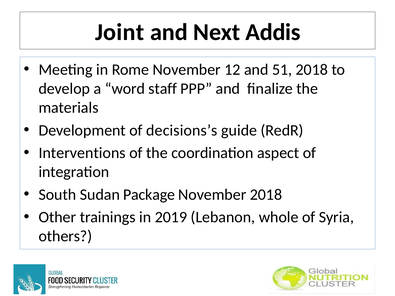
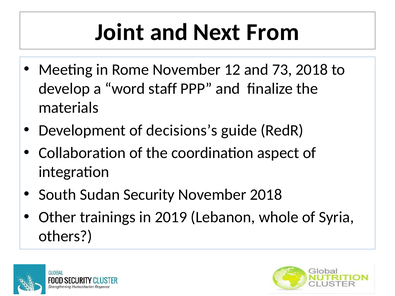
Addis: Addis -> From
51: 51 -> 73
Interventions: Interventions -> Collaboration
Package: Package -> Security
